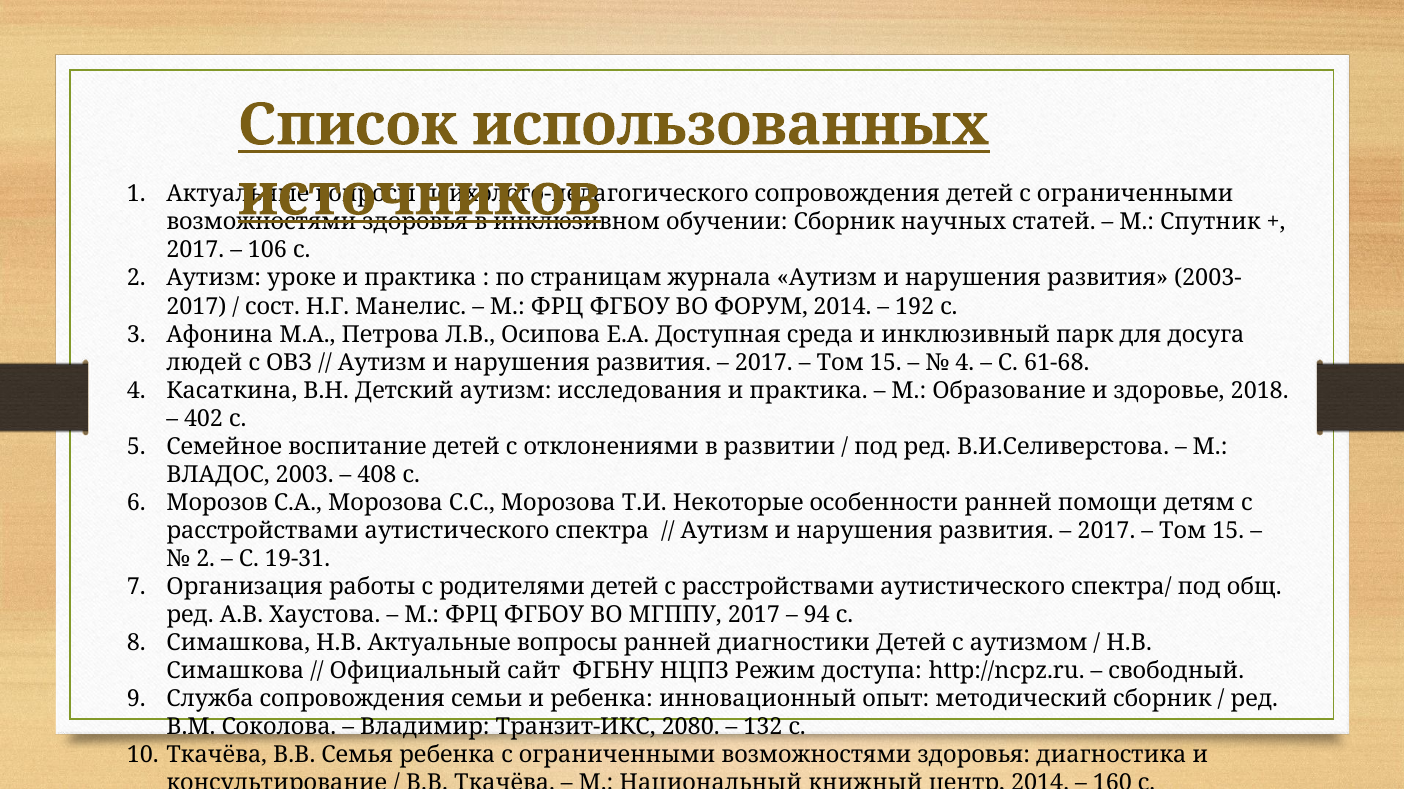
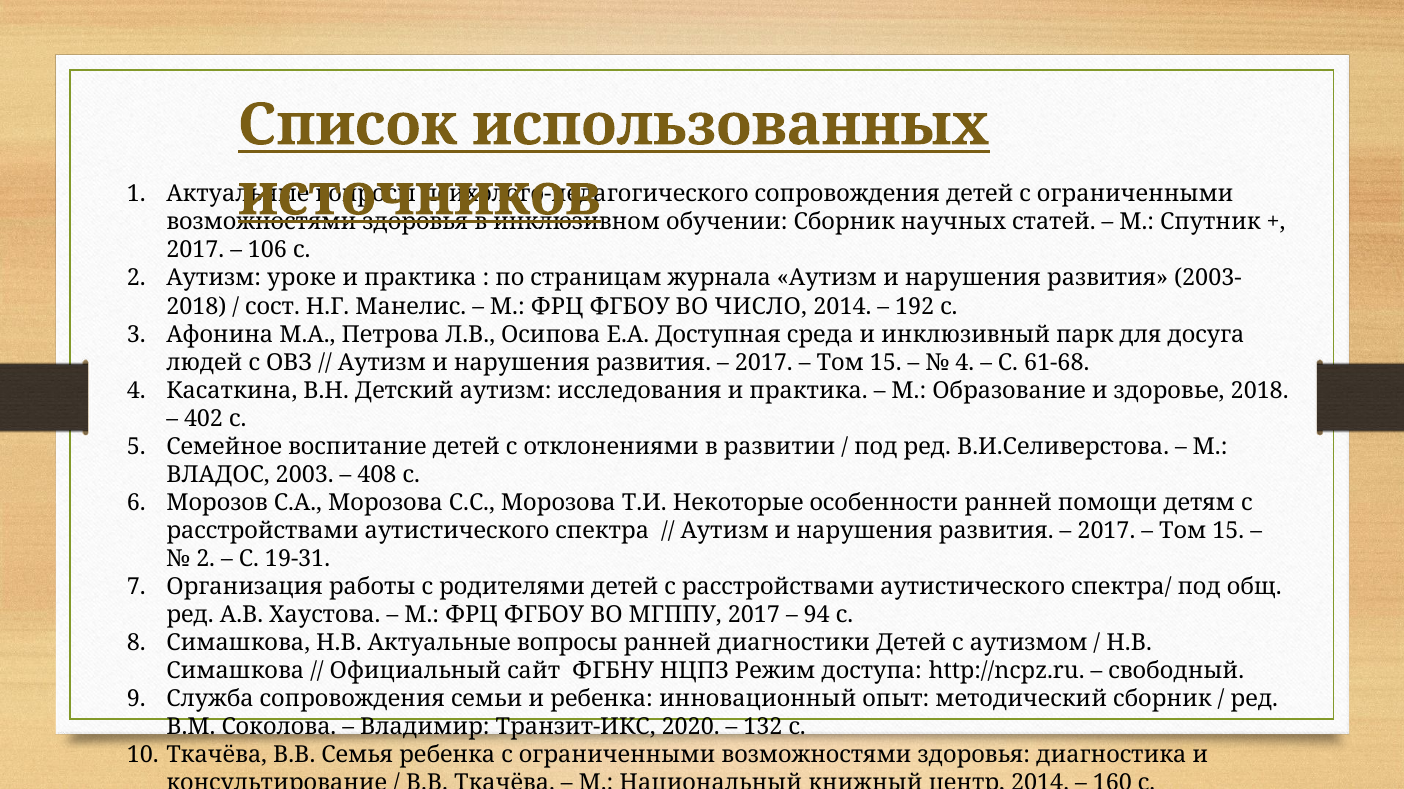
2017 at (196, 307): 2017 -> 2018
ФОРУМ: ФОРУМ -> ЧИСЛО
2080: 2080 -> 2020
